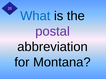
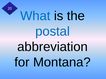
postal colour: purple -> blue
